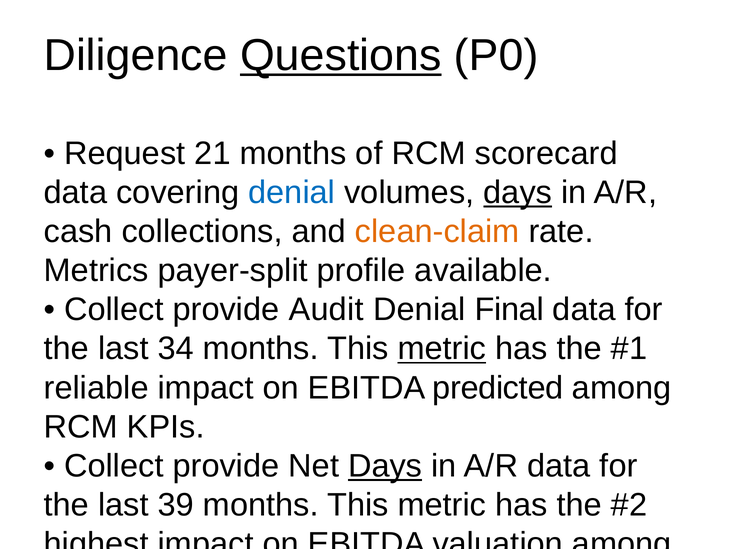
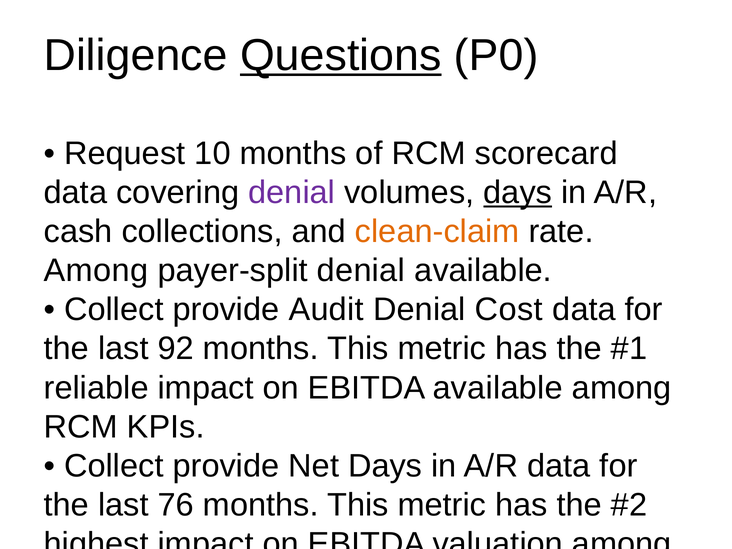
21: 21 -> 10
denial at (292, 193) colour: blue -> purple
Metrics at (96, 271): Metrics -> Among
payer-split profile: profile -> denial
Denial Final: Final -> Cost
34: 34 -> 92
metric at (442, 349) underline: present -> none
EBITDA predicted: predicted -> available
Days at (385, 466) underline: present -> none
39: 39 -> 76
